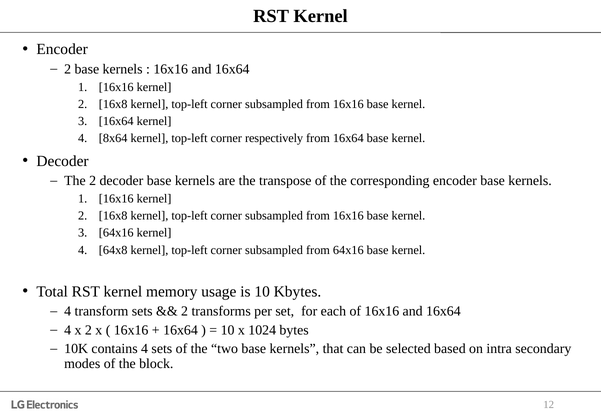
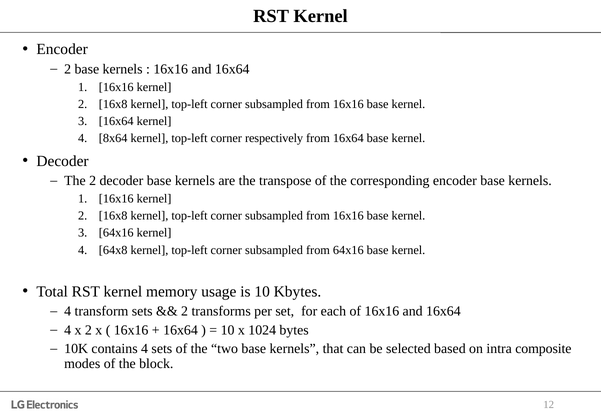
secondary: secondary -> composite
